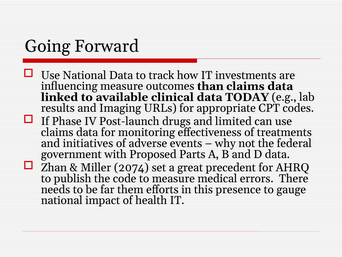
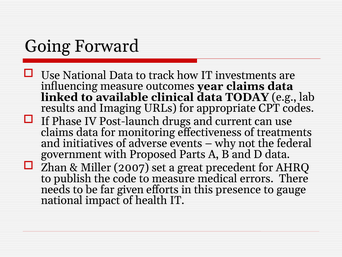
than: than -> year
limited: limited -> current
2074: 2074 -> 2007
them: them -> given
